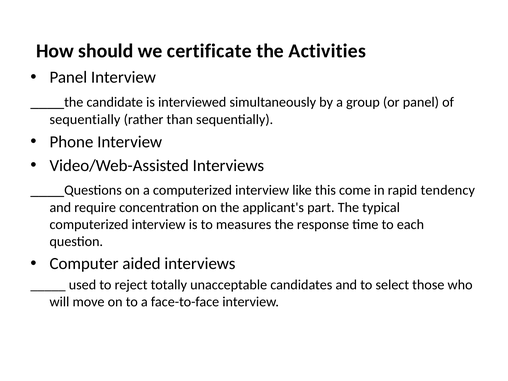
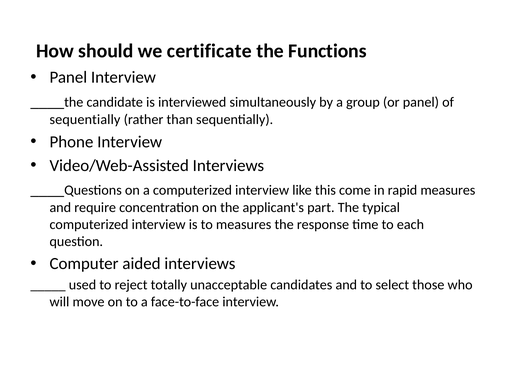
Activities: Activities -> Functions
rapid tendency: tendency -> measures
